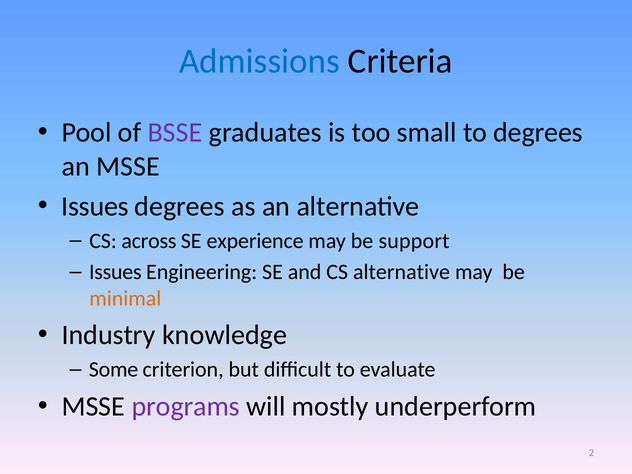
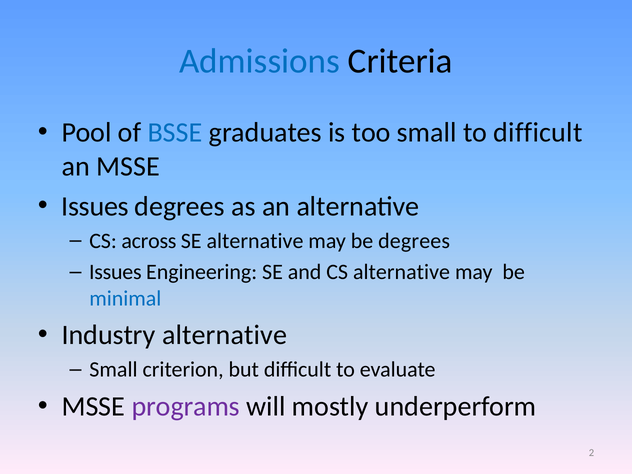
BSSE colour: purple -> blue
to degrees: degrees -> difficult
SE experience: experience -> alternative
be support: support -> degrees
minimal colour: orange -> blue
Industry knowledge: knowledge -> alternative
Some at (114, 370): Some -> Small
